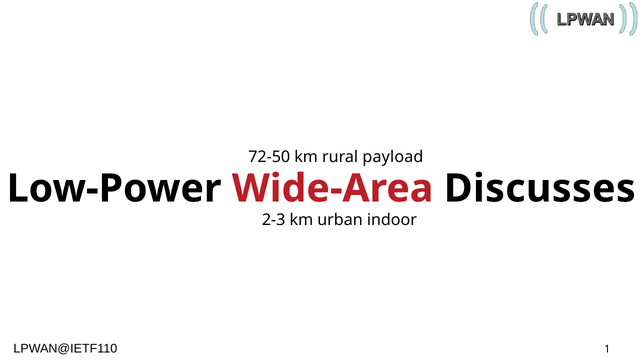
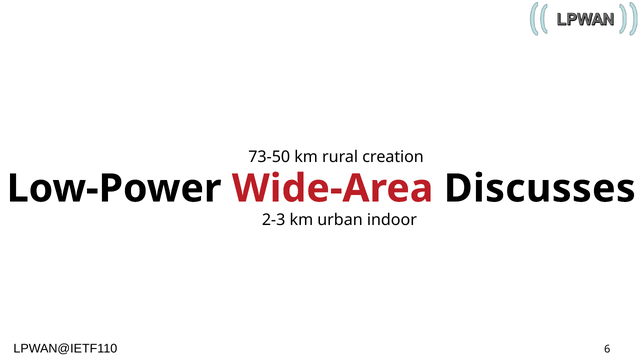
72-50: 72-50 -> 73-50
payload: payload -> creation
1: 1 -> 6
